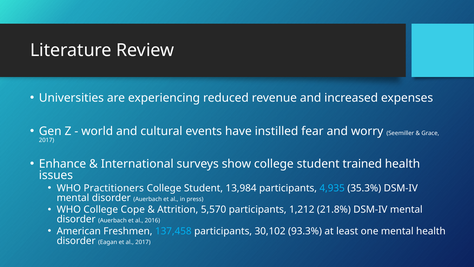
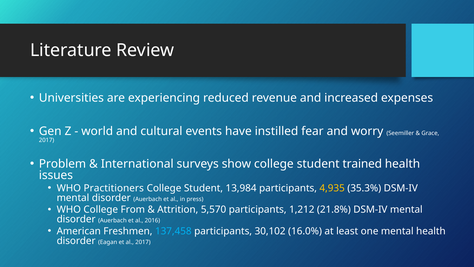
Enhance: Enhance -> Problem
4,935 colour: light blue -> yellow
Cope: Cope -> From
93.3%: 93.3% -> 16.0%
